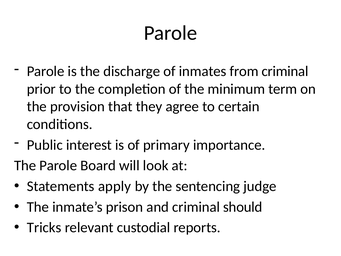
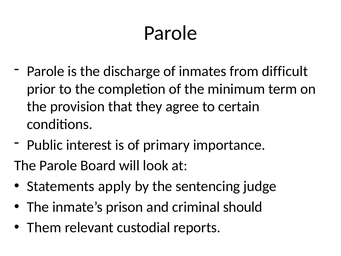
from criminal: criminal -> difficult
Tricks: Tricks -> Them
